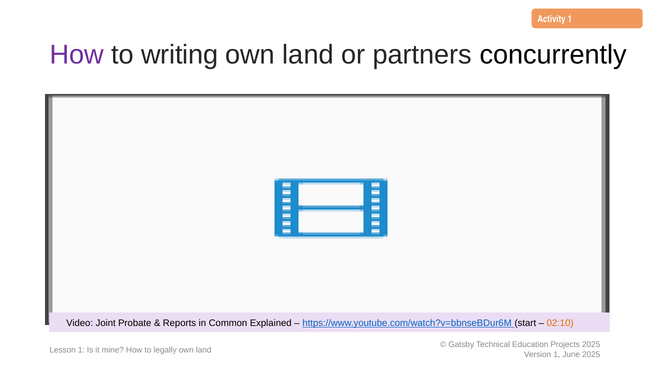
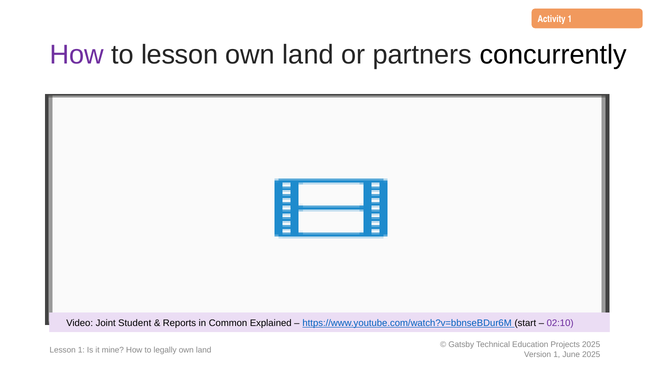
to writing: writing -> lesson
Probate: Probate -> Student
02:10 colour: orange -> purple
